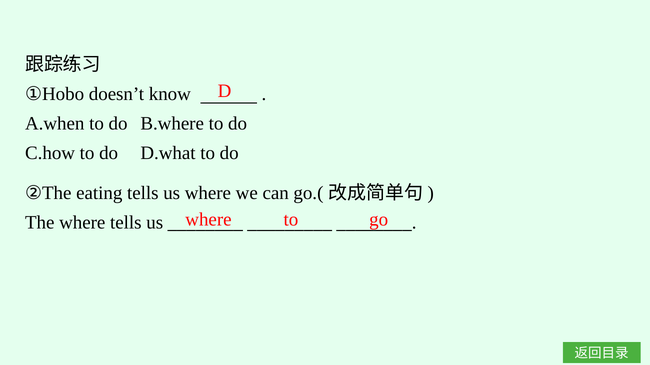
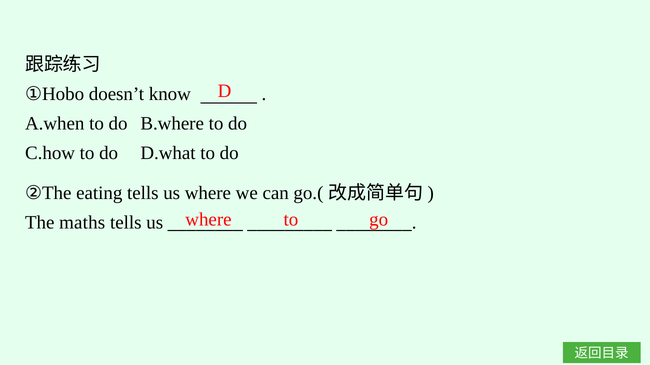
The where: where -> maths
